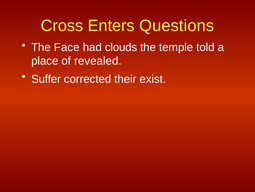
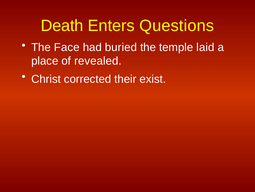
Cross: Cross -> Death
clouds: clouds -> buried
told: told -> laid
Suffer: Suffer -> Christ
